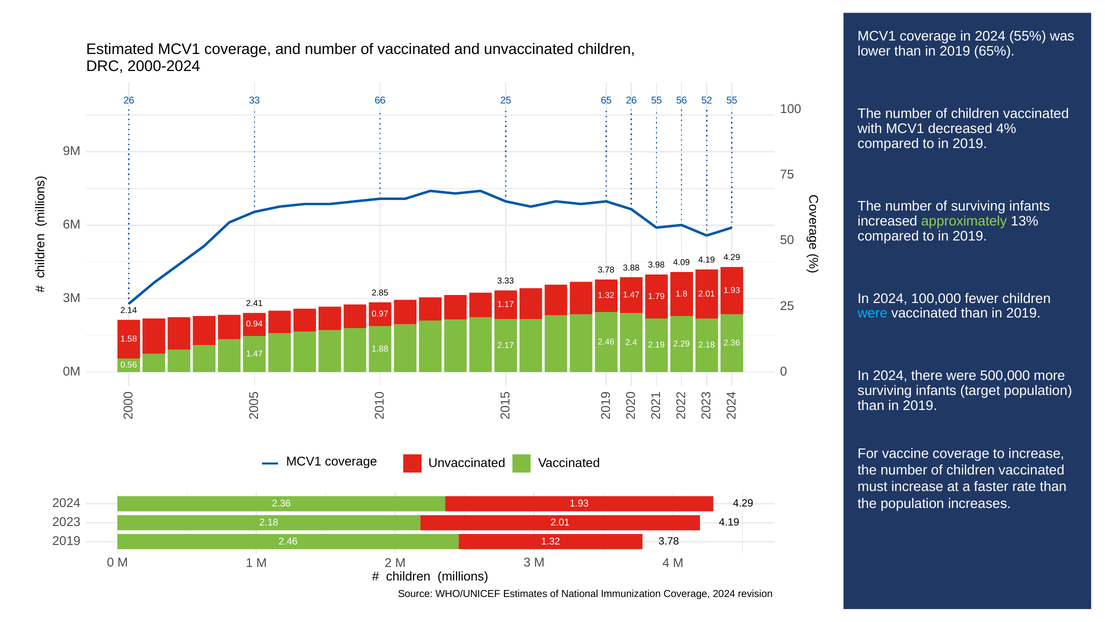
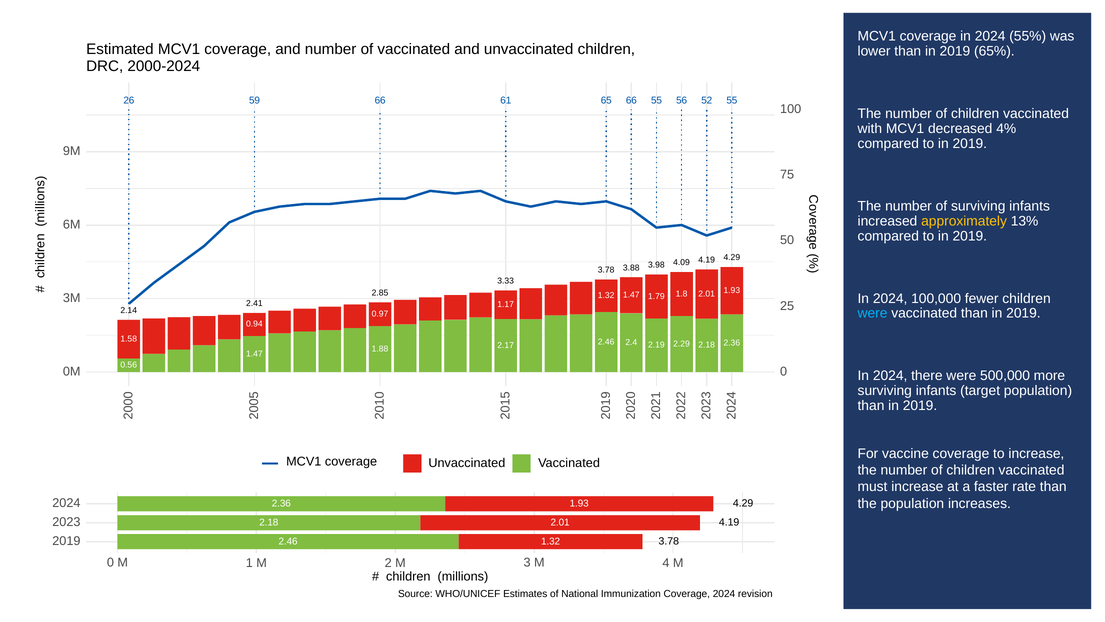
33: 33 -> 59
66 25: 25 -> 61
65 26: 26 -> 66
approximately colour: light green -> yellow
